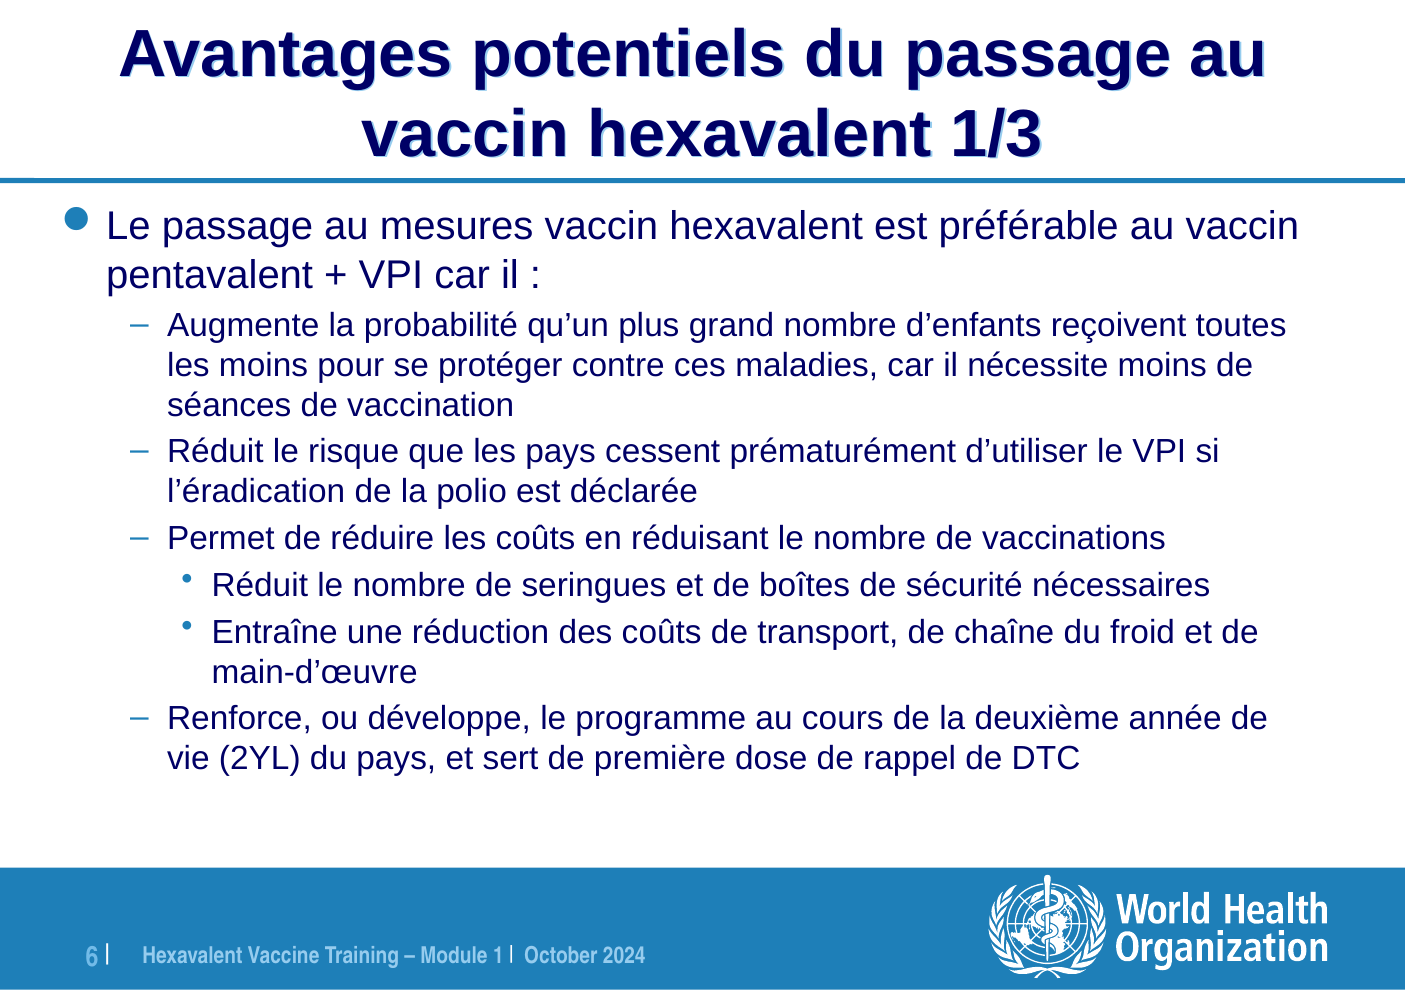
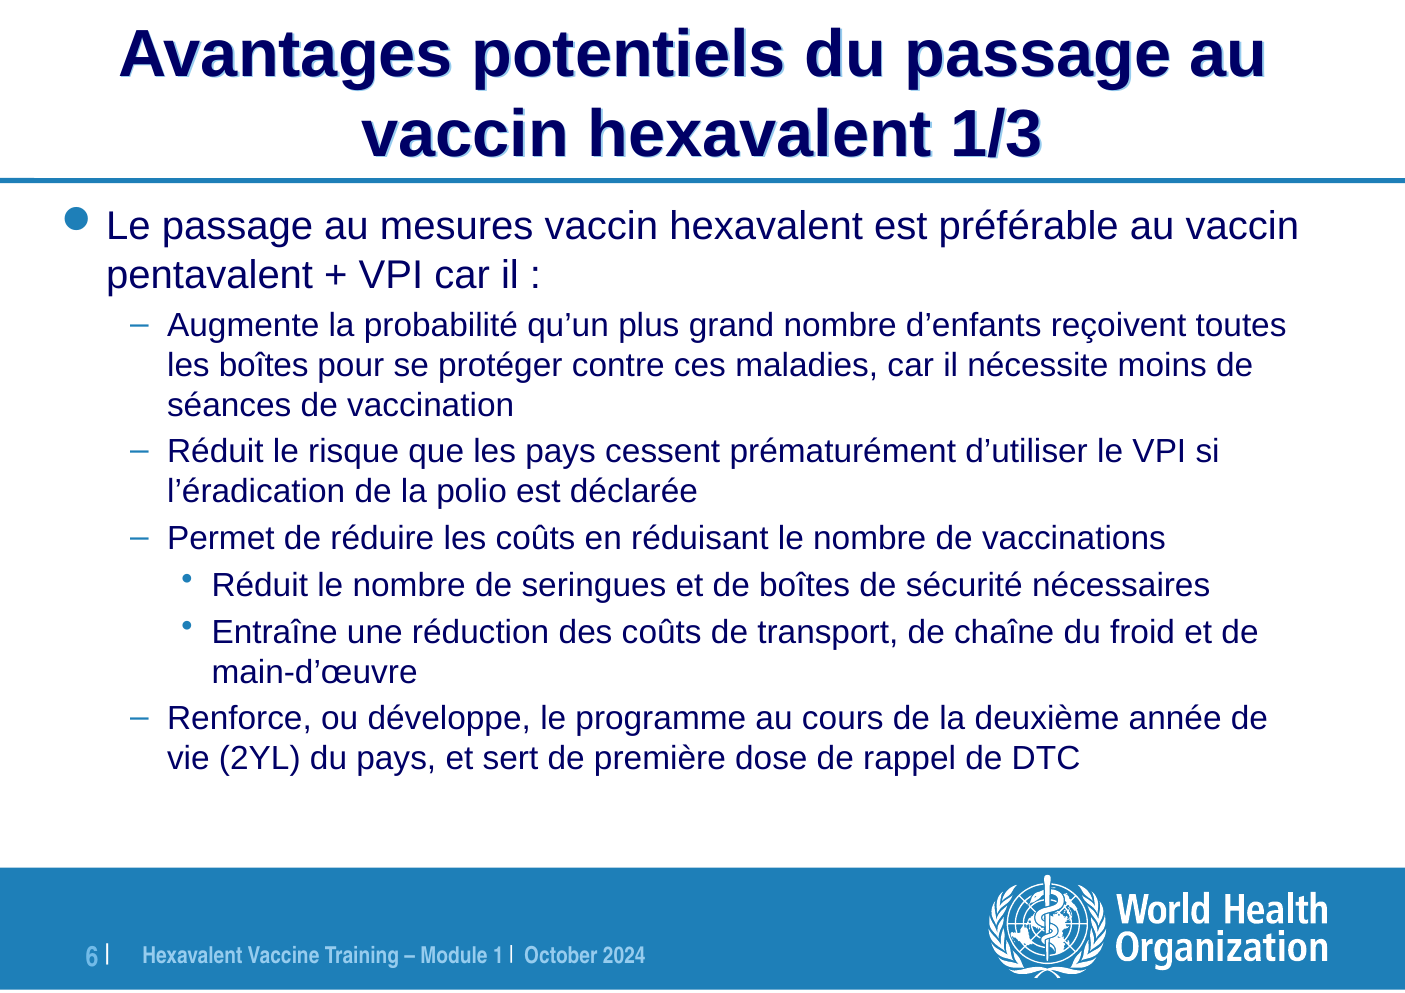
les moins: moins -> boîtes
